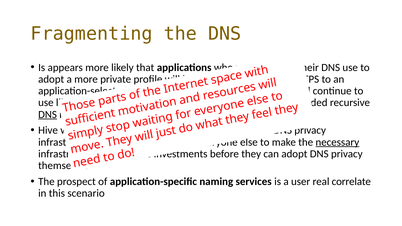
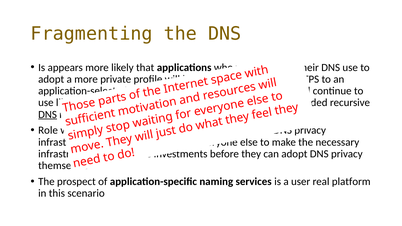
Hive at (48, 130): Hive -> Role
necessary underline: present -> none
real correlate: correlate -> platform
